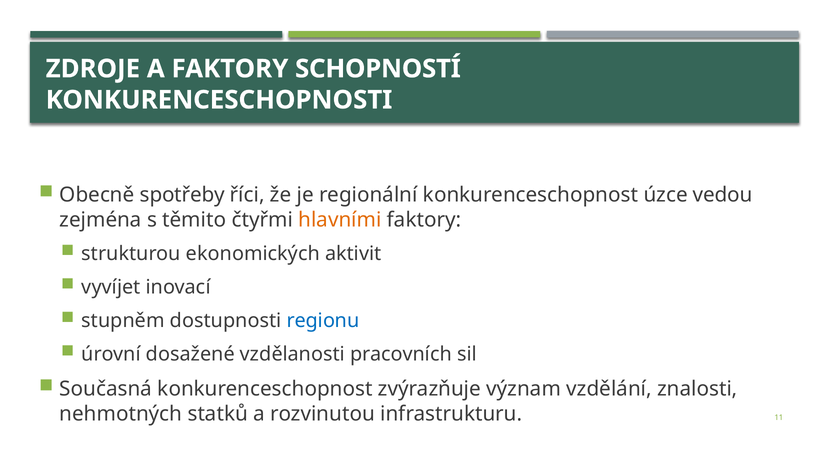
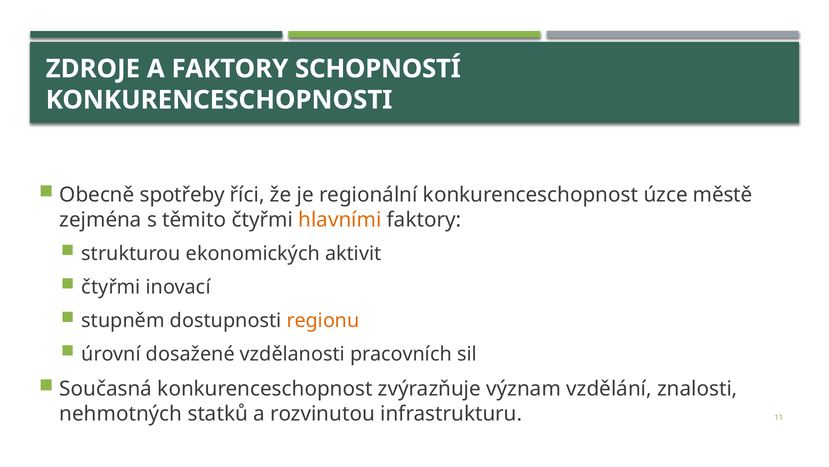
vedou: vedou -> městě
vyvíjet at (111, 287): vyvíjet -> čtyřmi
regionu colour: blue -> orange
